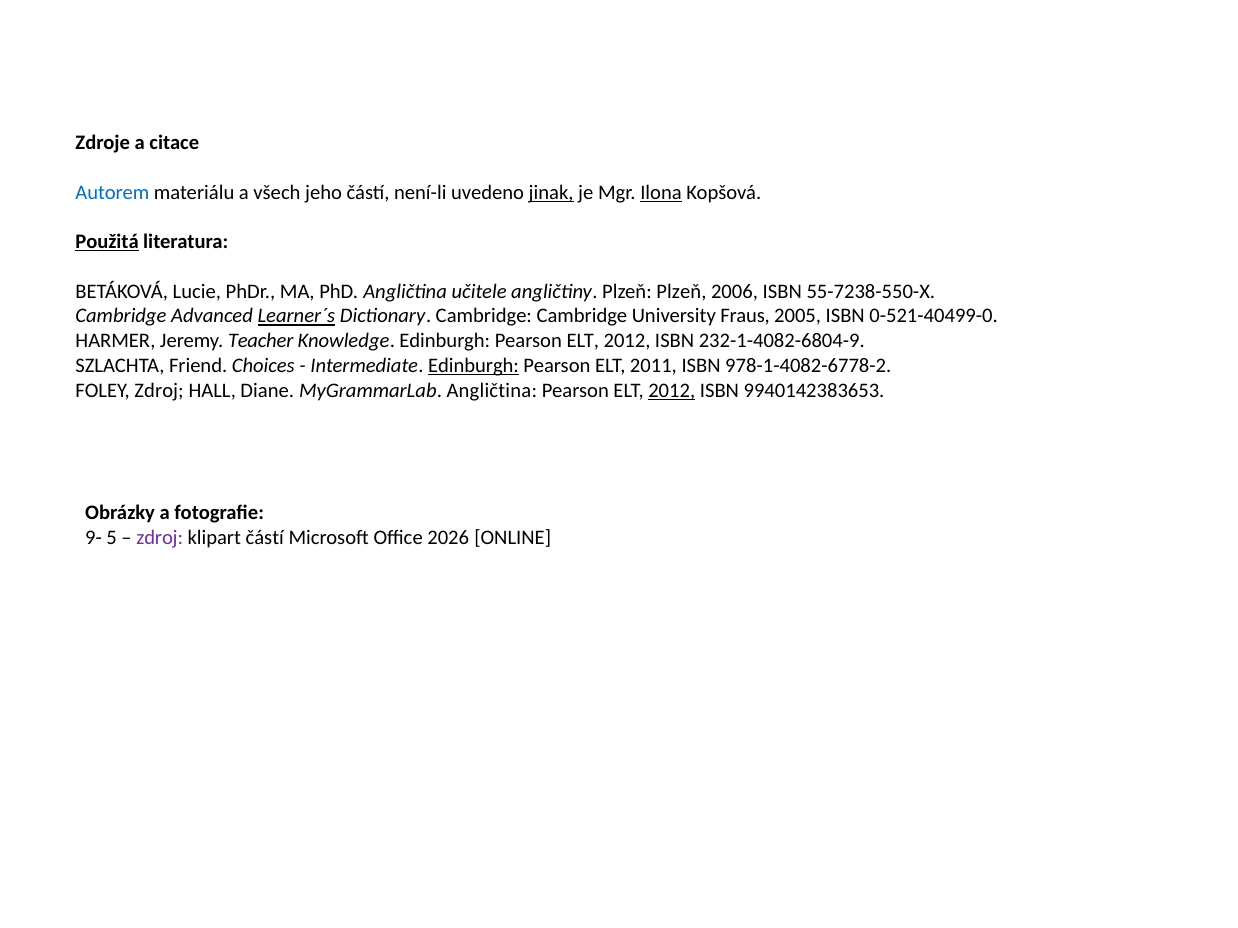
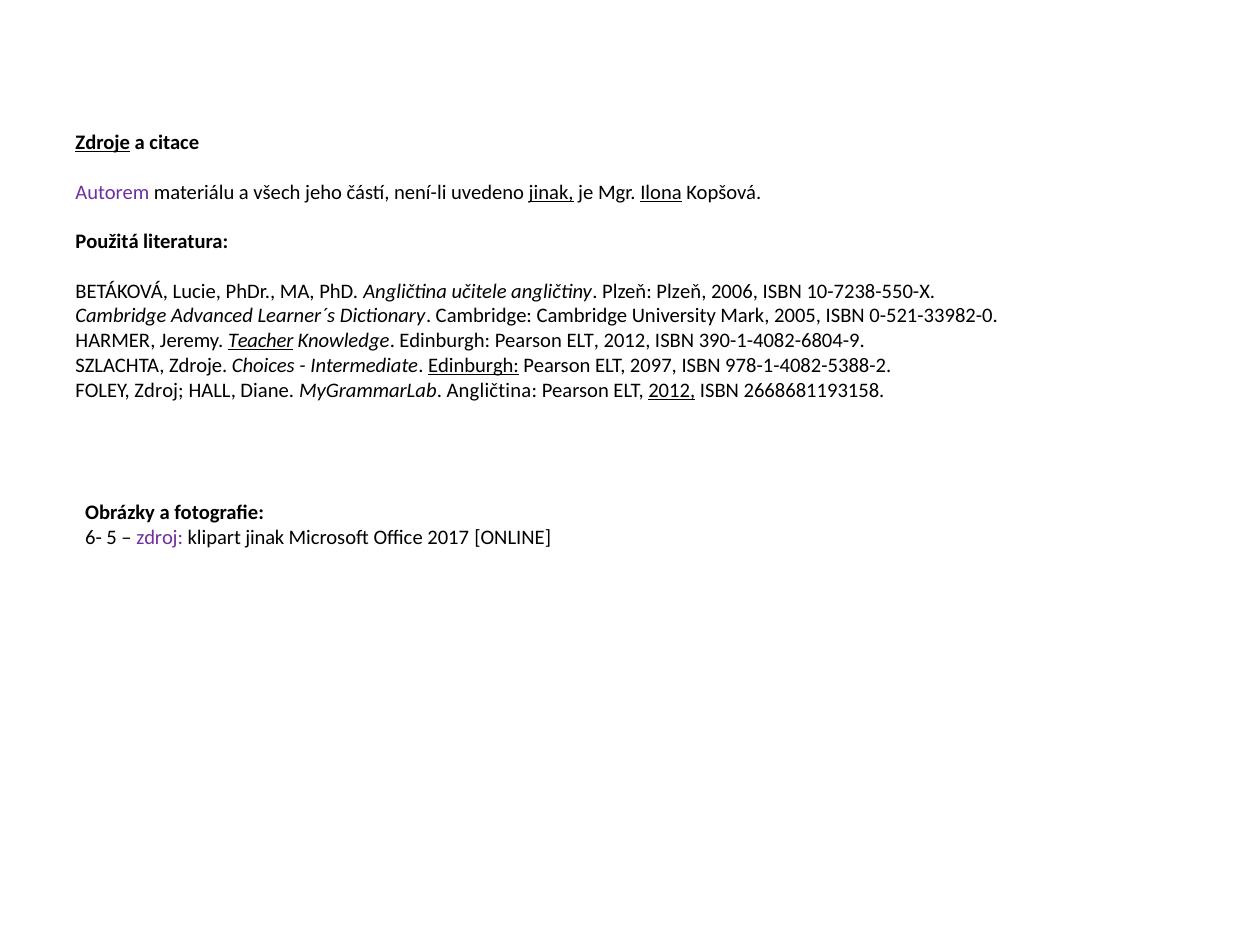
Zdroje at (103, 143) underline: none -> present
Autorem colour: blue -> purple
Použitá underline: present -> none
55-7238-550-X: 55-7238-550-X -> 10-7238-550-X
Learner´s underline: present -> none
Fraus: Fraus -> Mark
0-521-40499-0: 0-521-40499-0 -> 0-521-33982-0
Teacher underline: none -> present
232-1-4082-6804-9: 232-1-4082-6804-9 -> 390-1-4082-6804-9
SZLACHTA Friend: Friend -> Zdroje
2011: 2011 -> 2097
978-1-4082-6778-2: 978-1-4082-6778-2 -> 978-1-4082-5388-2
9940142383653: 9940142383653 -> 2668681193158
9-: 9- -> 6-
klipart částí: částí -> jinak
2026: 2026 -> 2017
